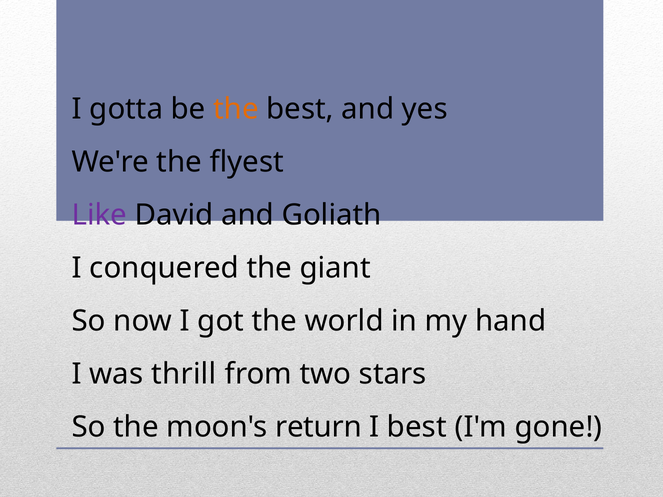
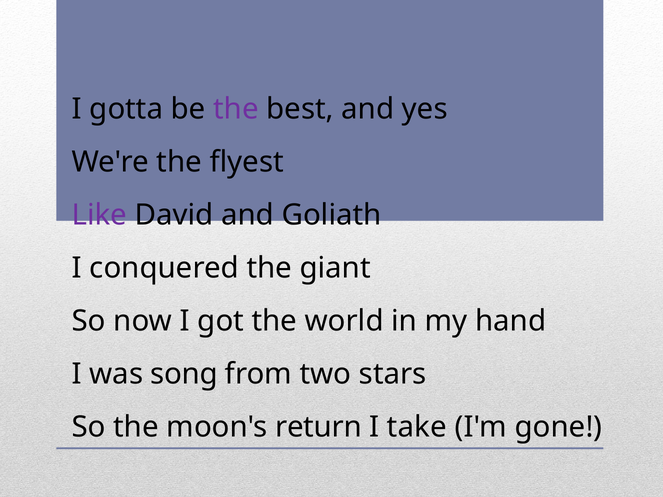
the at (236, 109) colour: orange -> purple
thrill: thrill -> song
I best: best -> take
